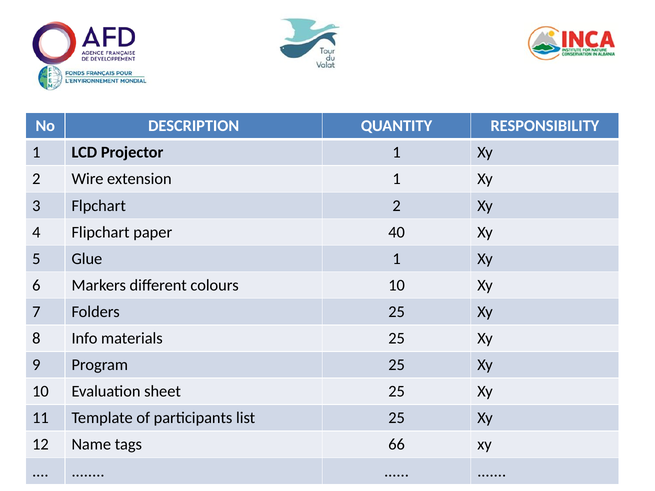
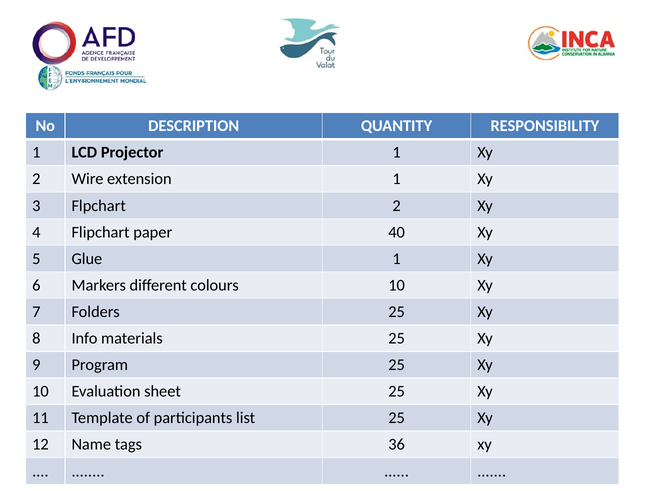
66: 66 -> 36
